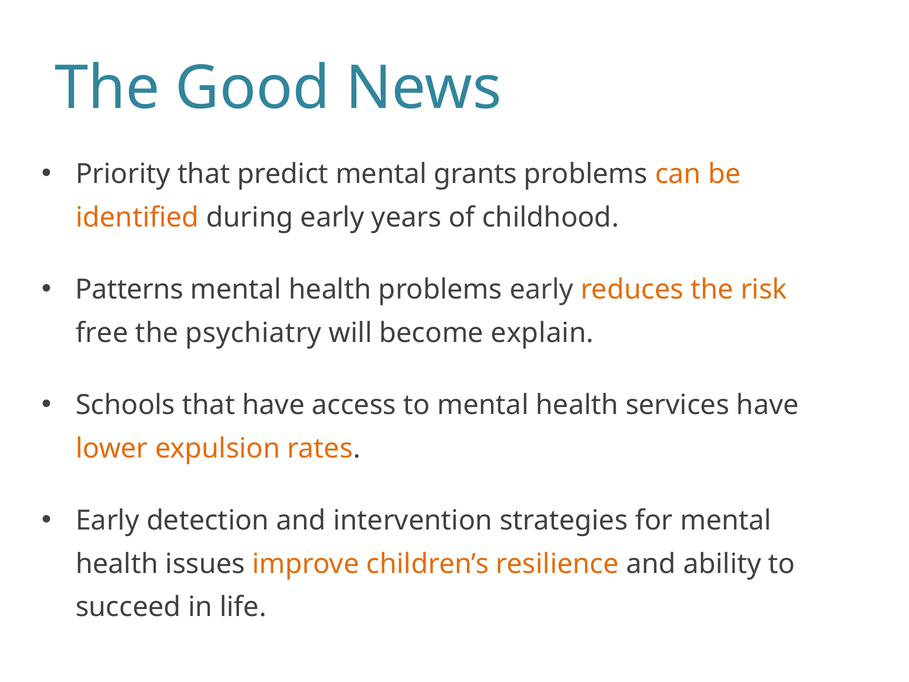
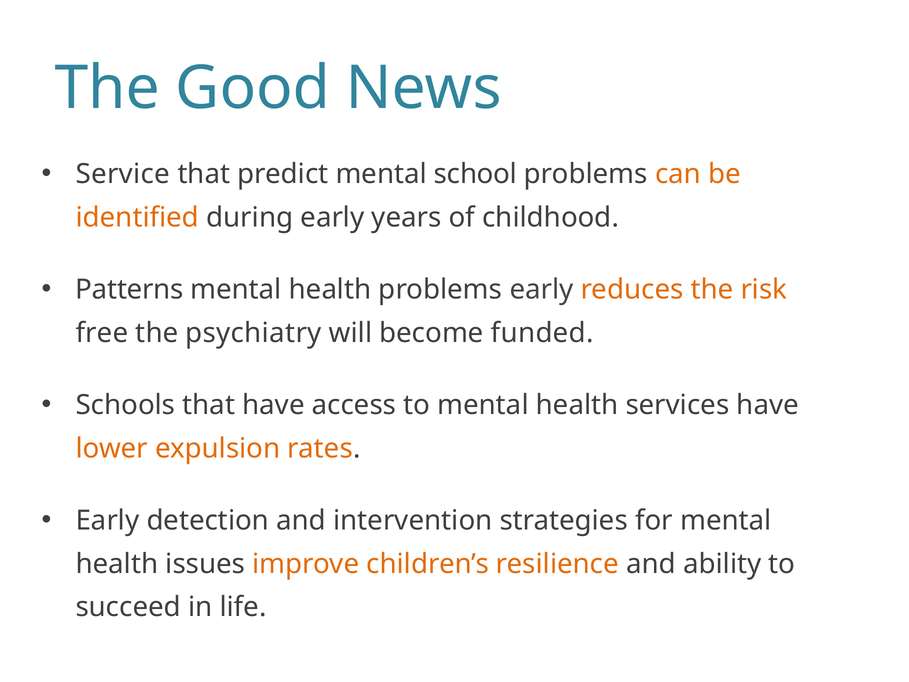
Priority: Priority -> Service
grants: grants -> school
explain: explain -> funded
